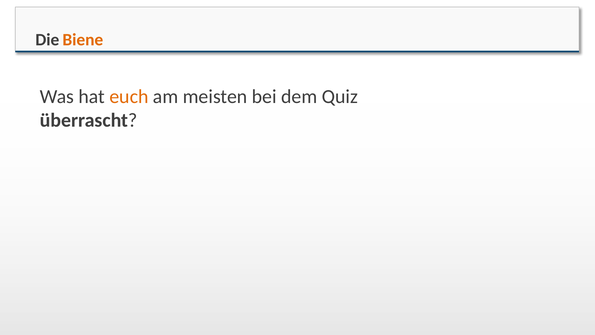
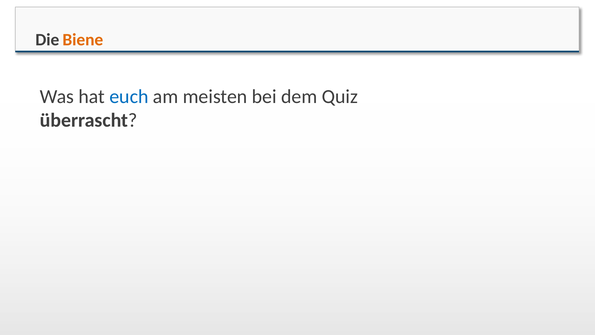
euch colour: orange -> blue
